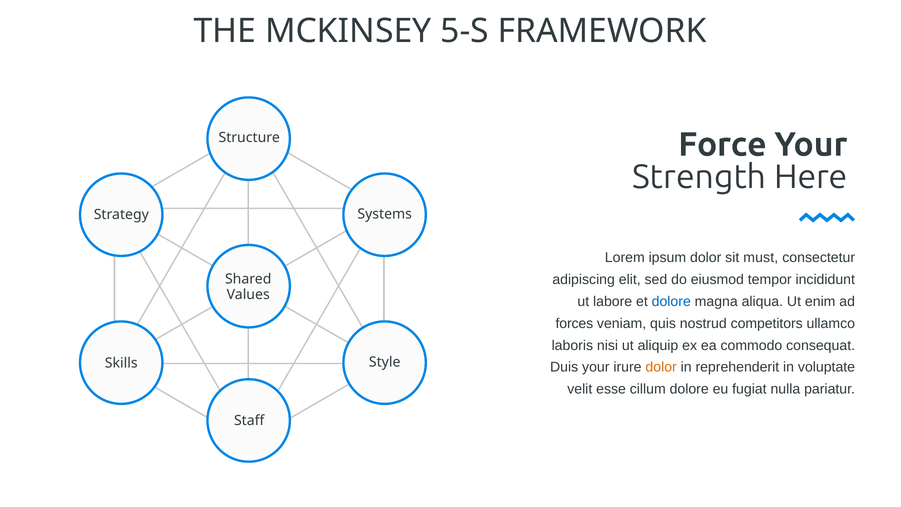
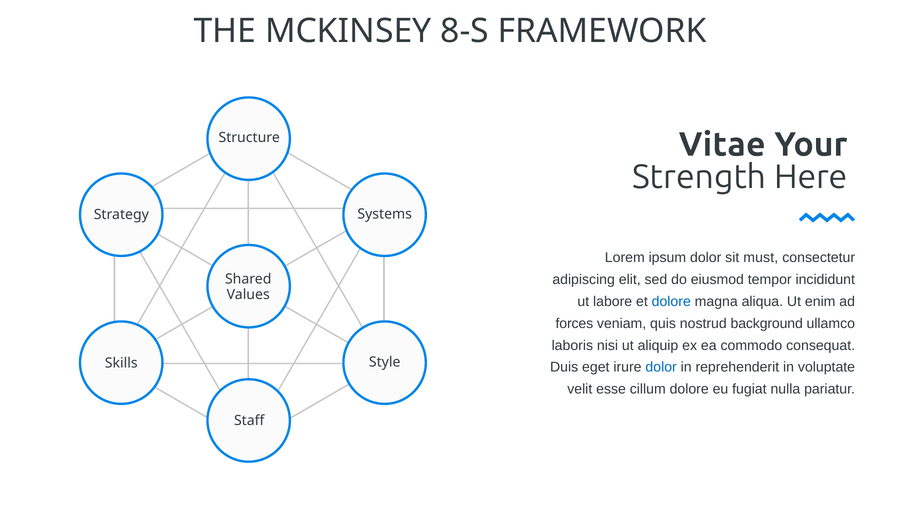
5-S: 5-S -> 8-S
Force: Force -> Vitae
competitors: competitors -> background
Duis your: your -> eget
dolor at (661, 367) colour: orange -> blue
